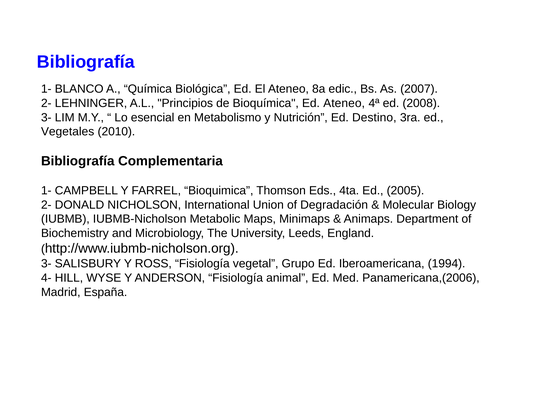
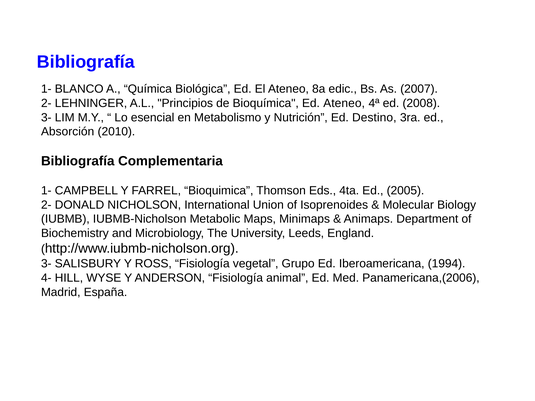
Vegetales: Vegetales -> Absorción
Degradación: Degradación -> Isoprenoides
